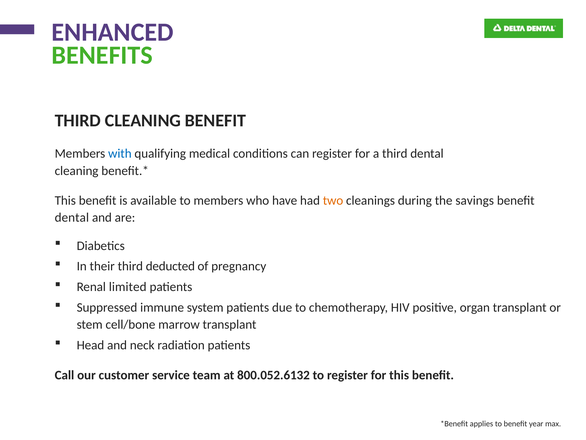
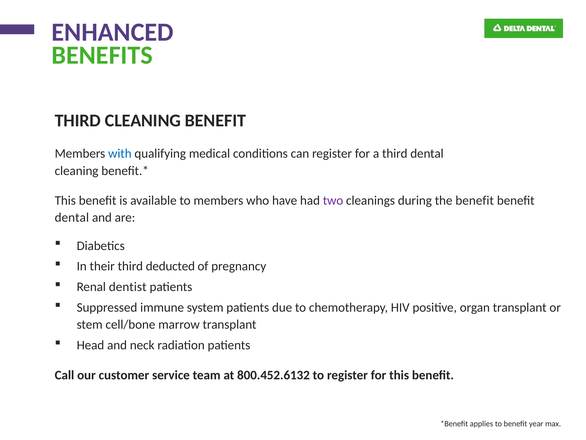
two colour: orange -> purple
the savings: savings -> benefit
limited: limited -> dentist
800.052.6132: 800.052.6132 -> 800.452.6132
